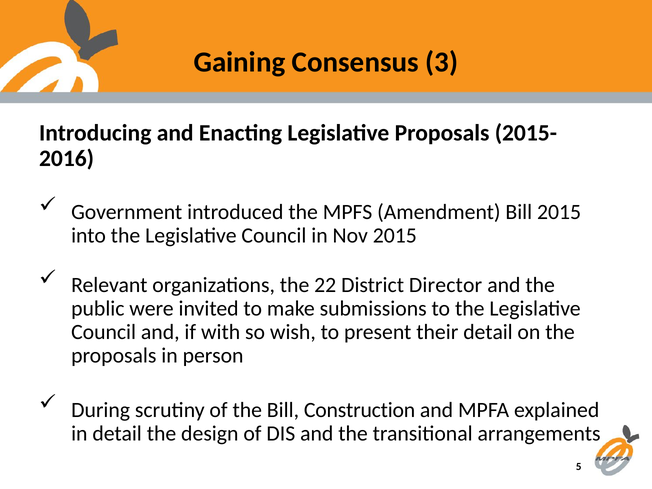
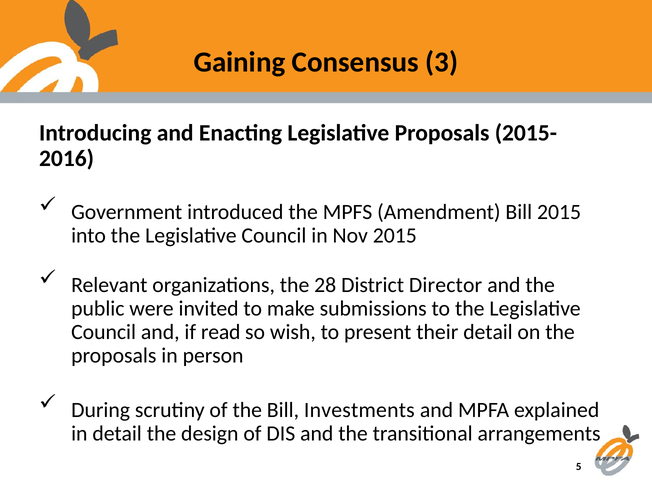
22: 22 -> 28
with: with -> read
Construction: Construction -> Investments
